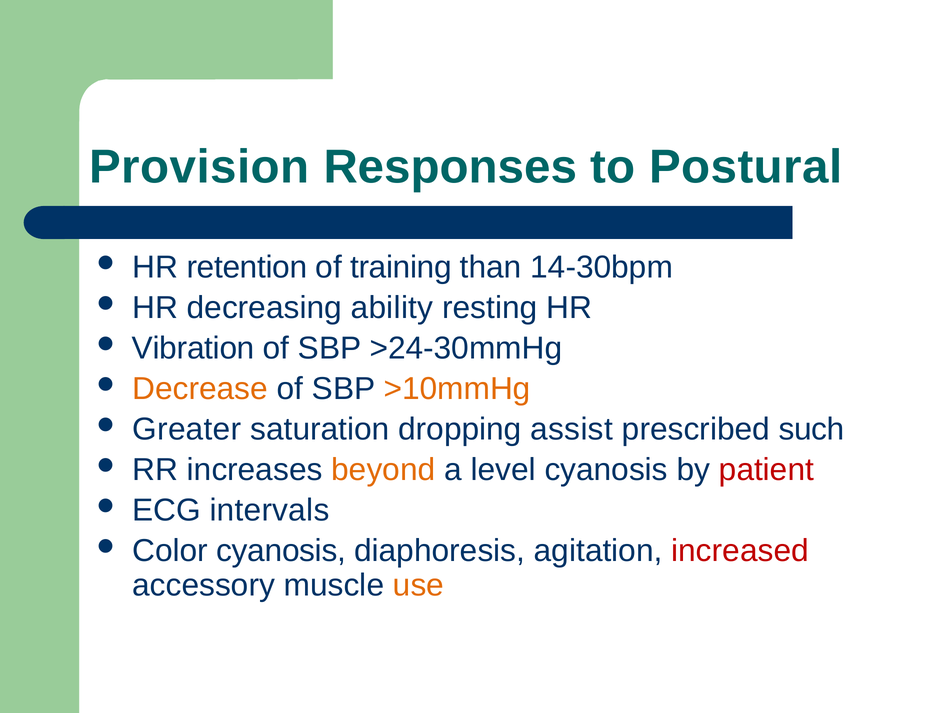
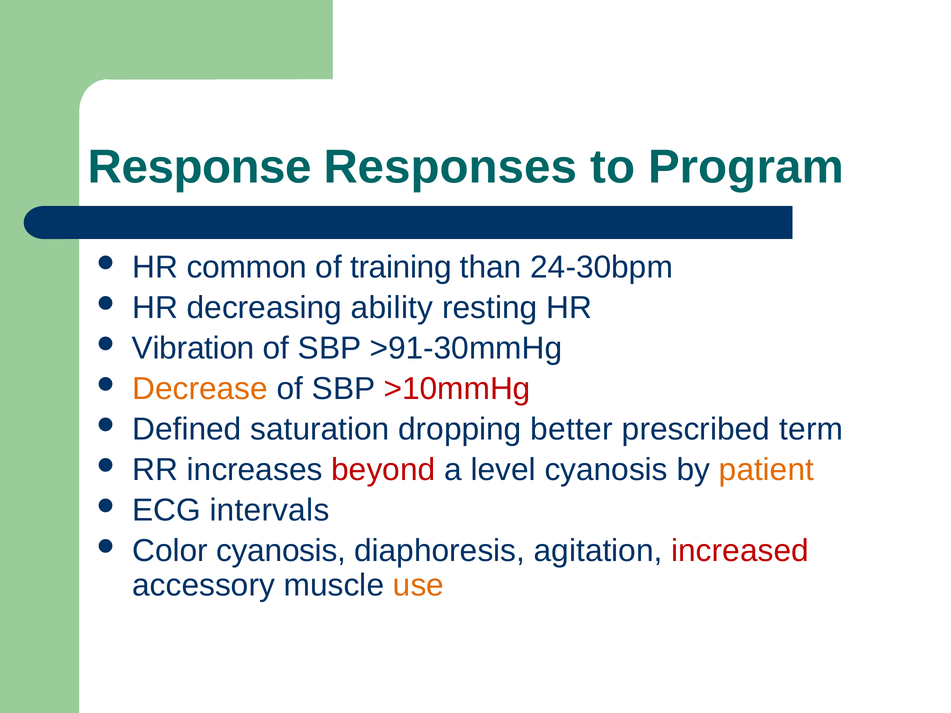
Provision: Provision -> Response
Postural: Postural -> Program
retention: retention -> common
14-30bpm: 14-30bpm -> 24-30bpm
>24-30mmHg: >24-30mmHg -> >91-30mmHg
>10mmHg colour: orange -> red
Greater: Greater -> Defined
assist: assist -> better
such: such -> term
beyond colour: orange -> red
patient colour: red -> orange
